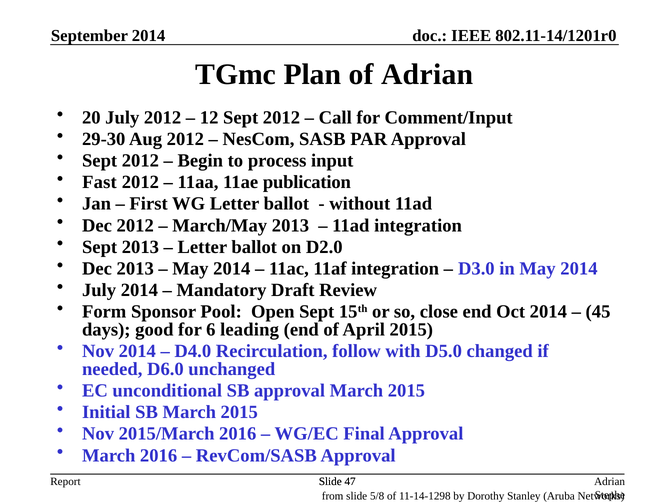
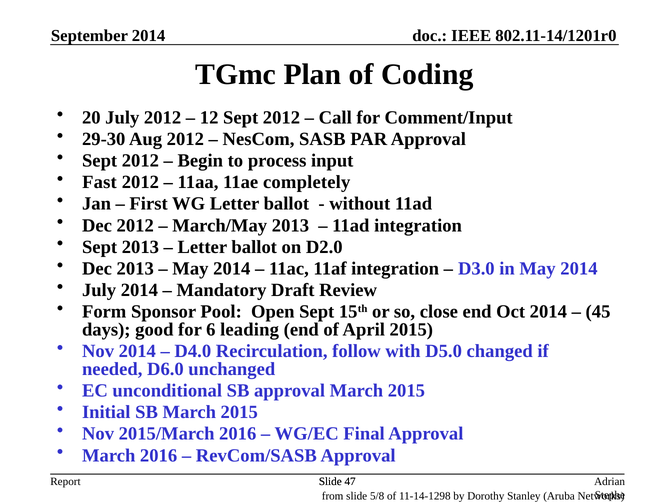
of Adrian: Adrian -> Coding
publication: publication -> completely
